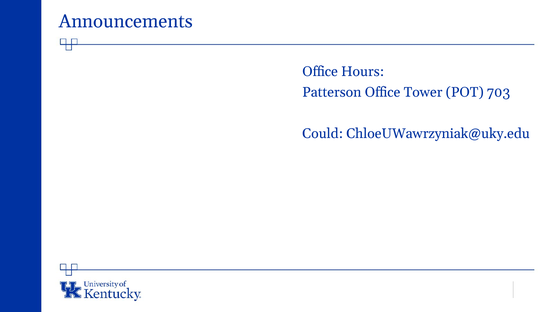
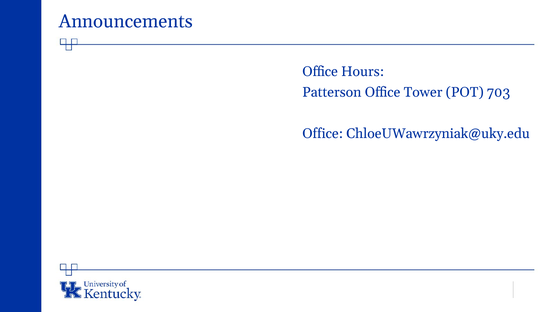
Could at (323, 134): Could -> Office
